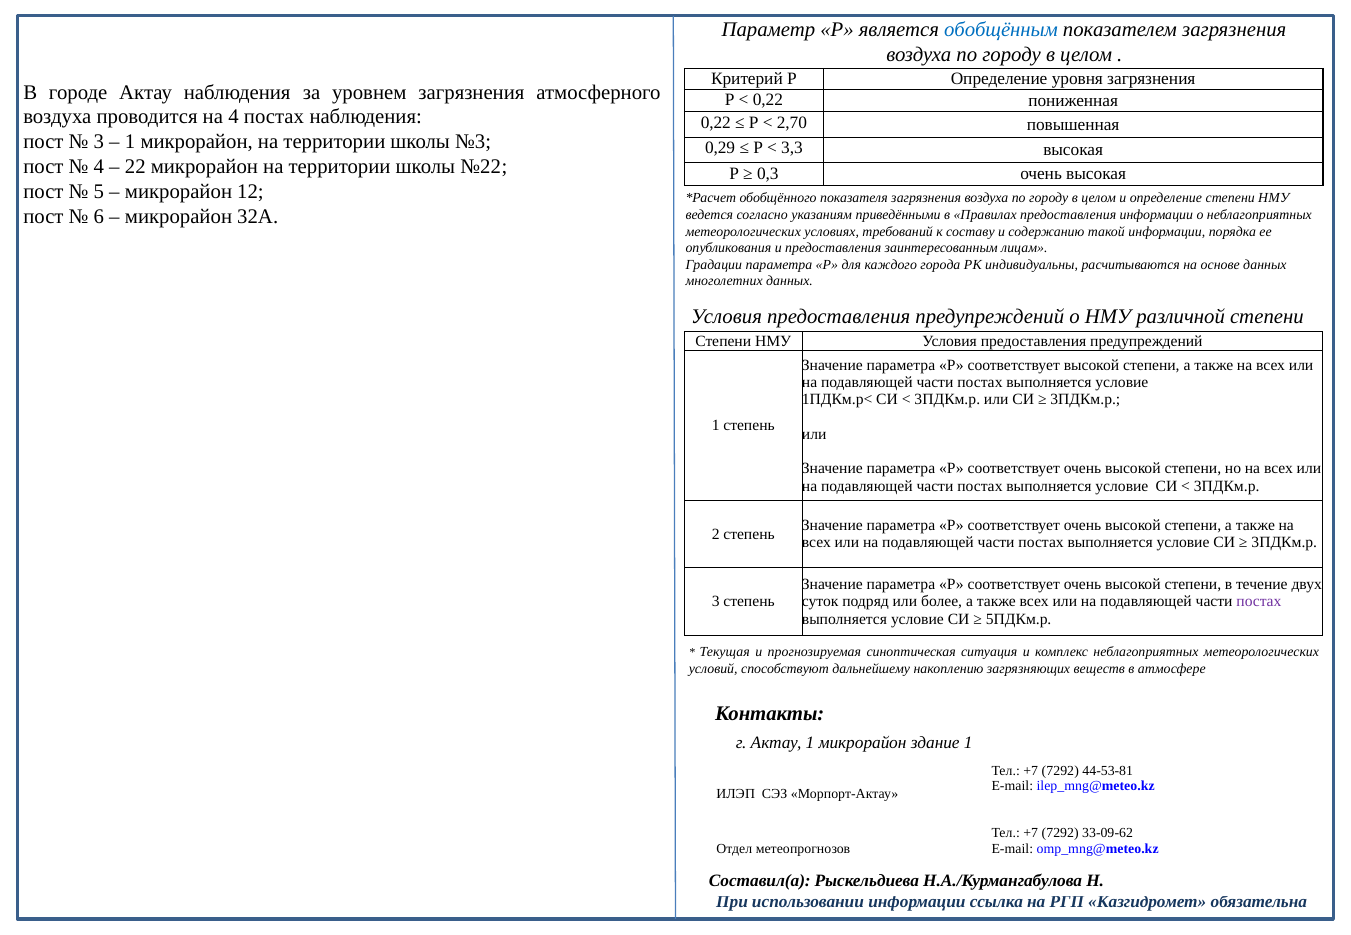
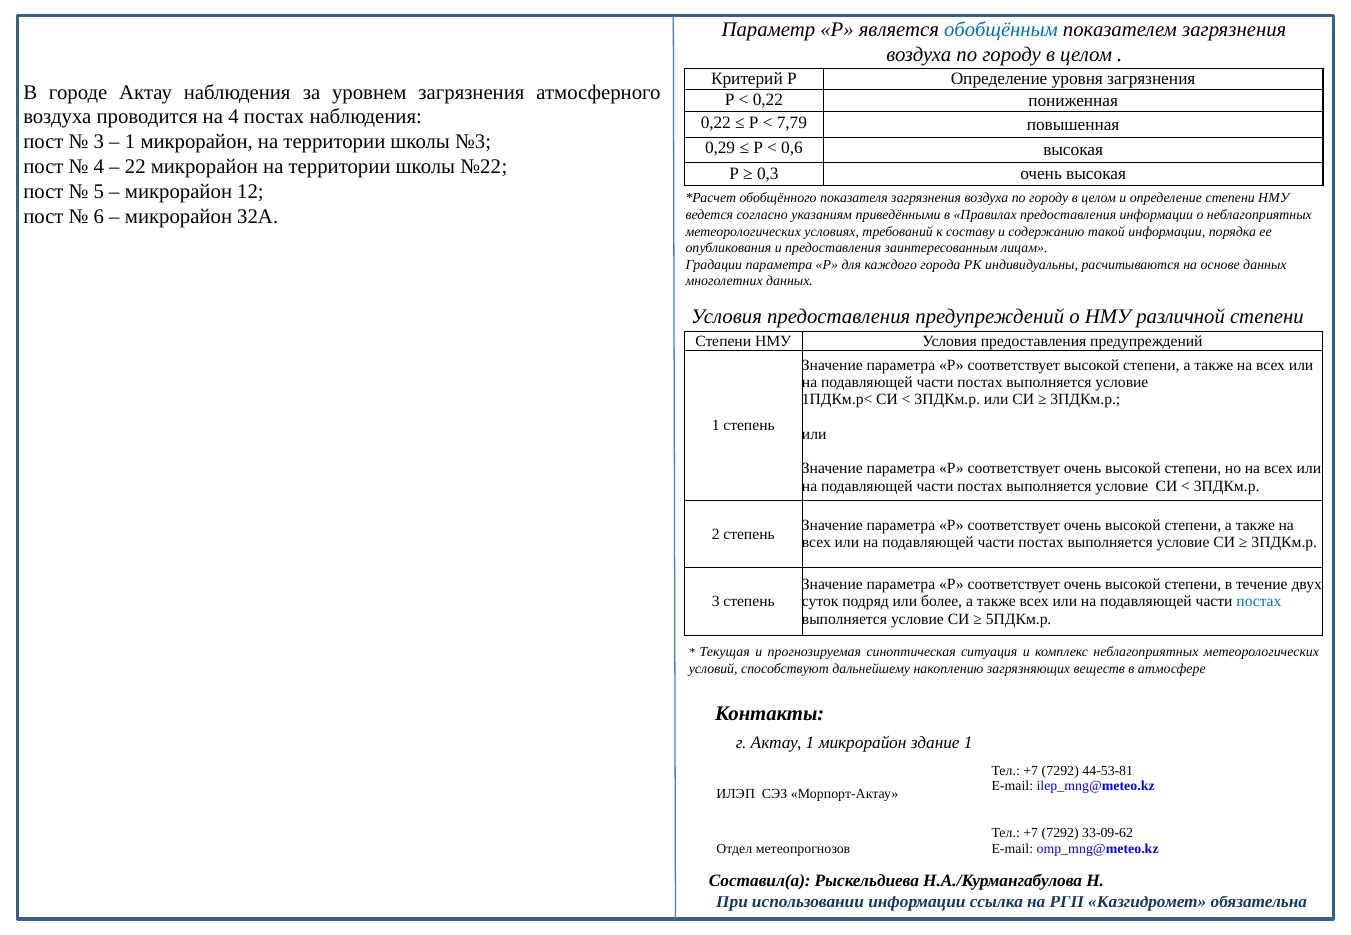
2,70: 2,70 -> 7,79
3,3: 3,3 -> 0,6
постах at (1259, 602) colour: purple -> blue
